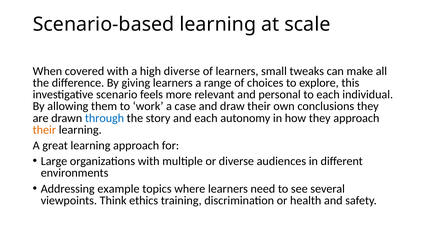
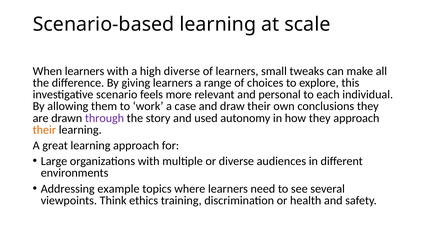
When covered: covered -> learners
through colour: blue -> purple
and each: each -> used
